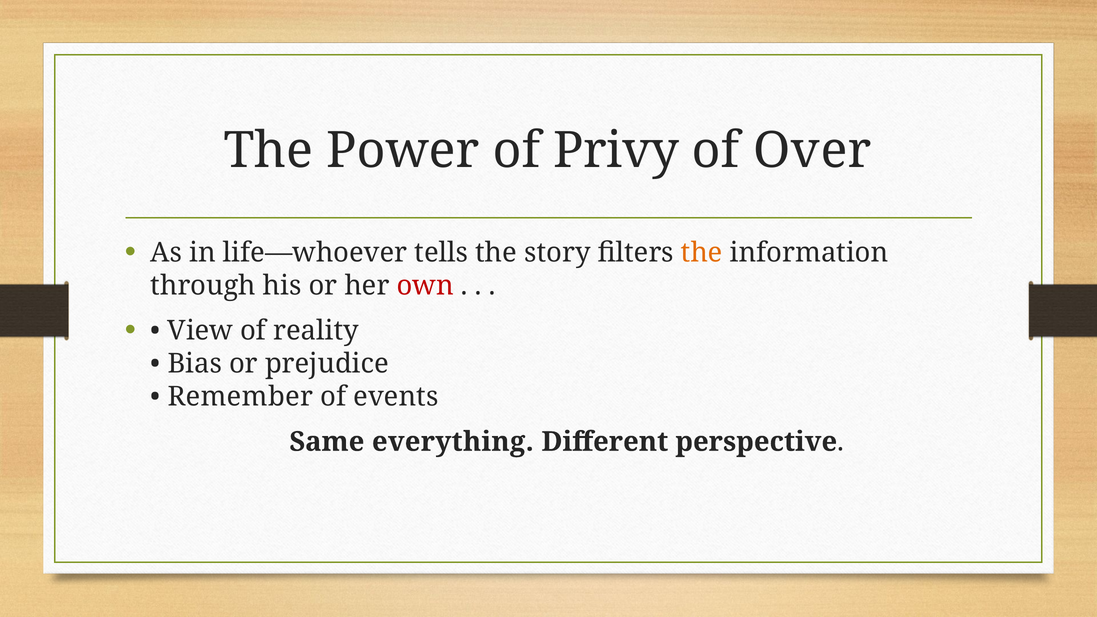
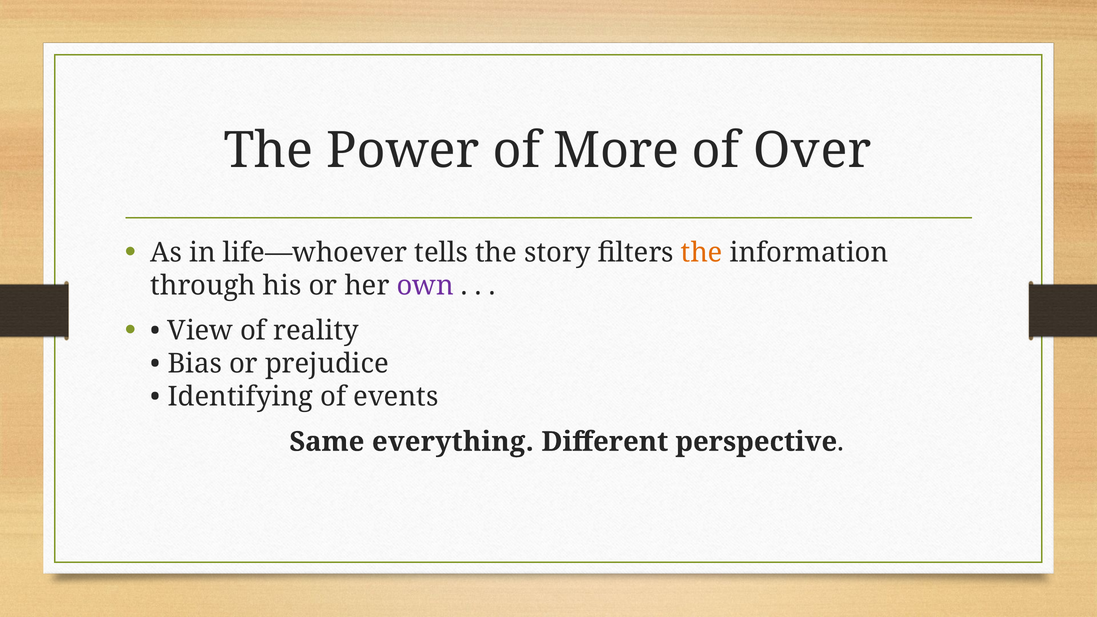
Privy: Privy -> More
own colour: red -> purple
Remember: Remember -> Identifying
